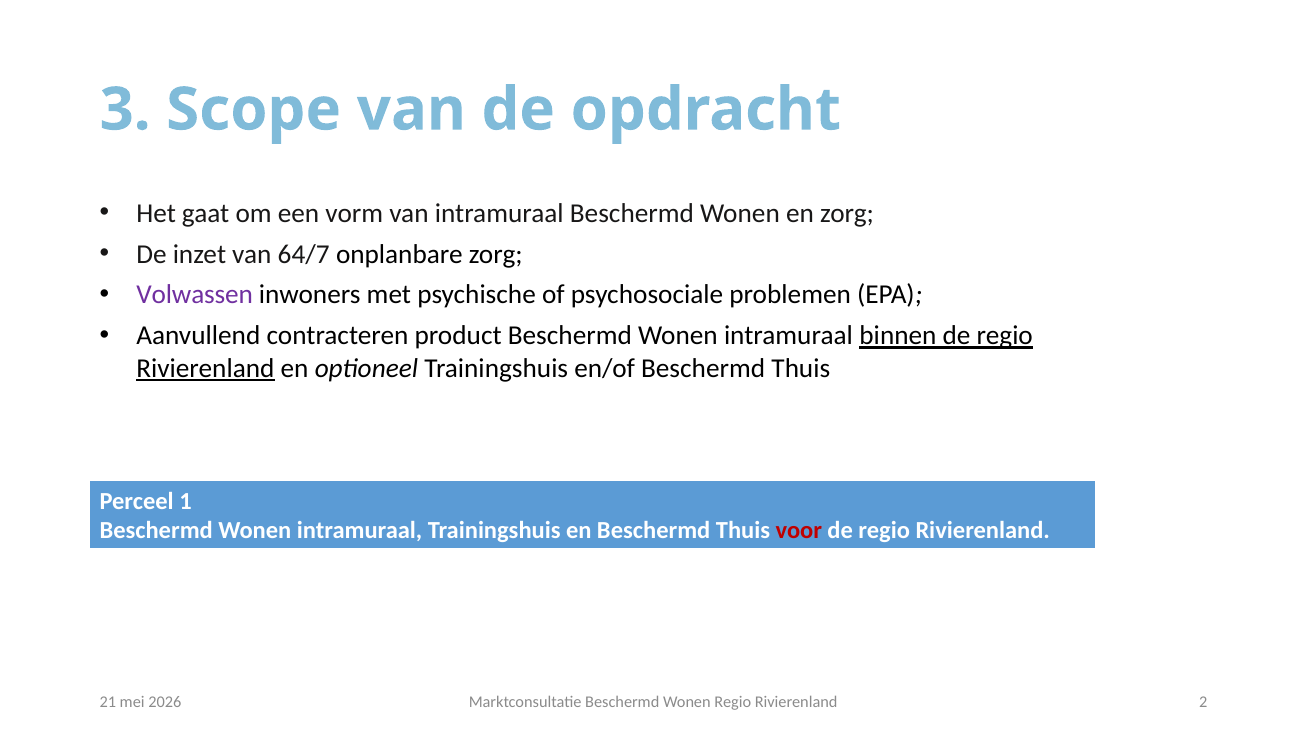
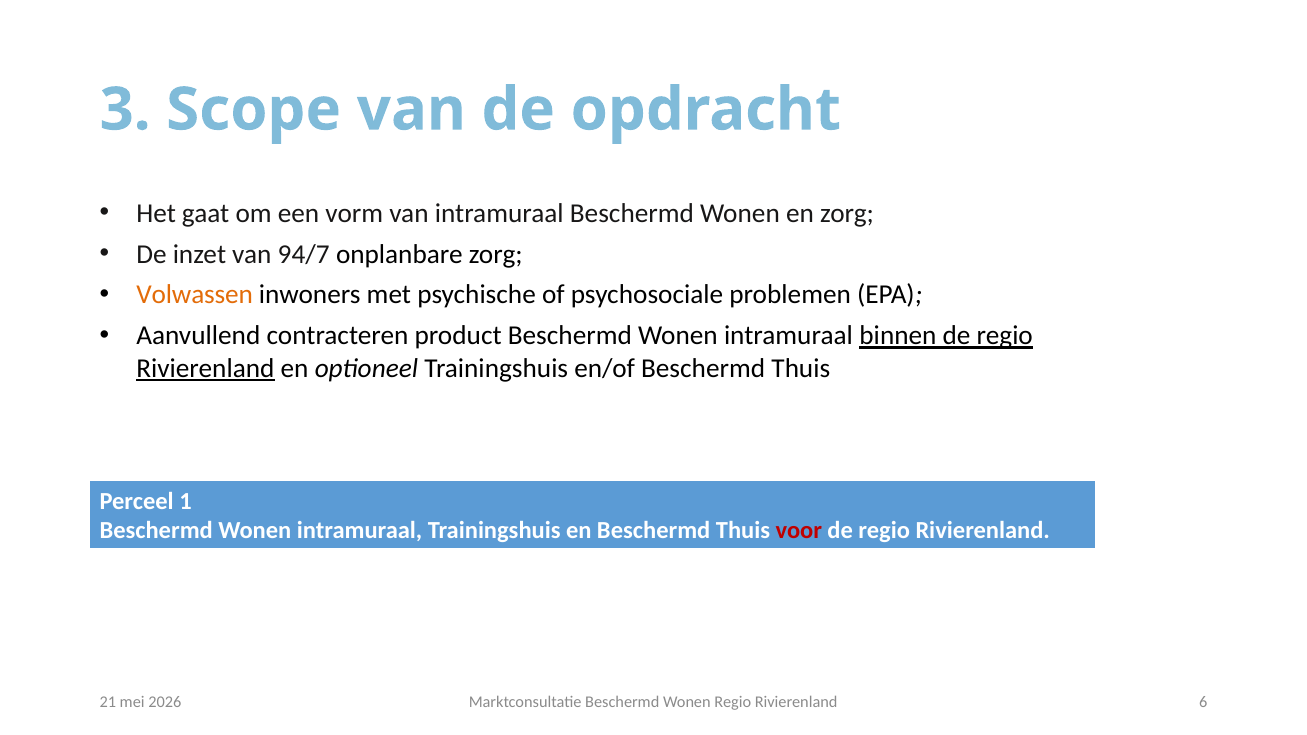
64/7: 64/7 -> 94/7
Volwassen colour: purple -> orange
2: 2 -> 6
